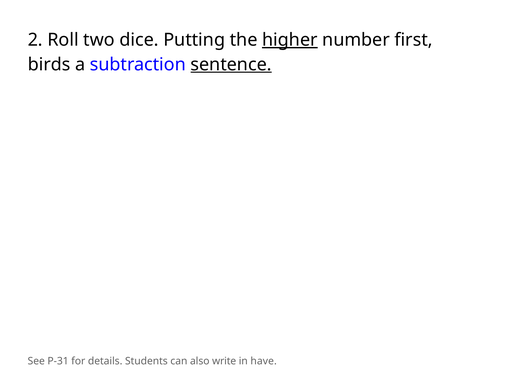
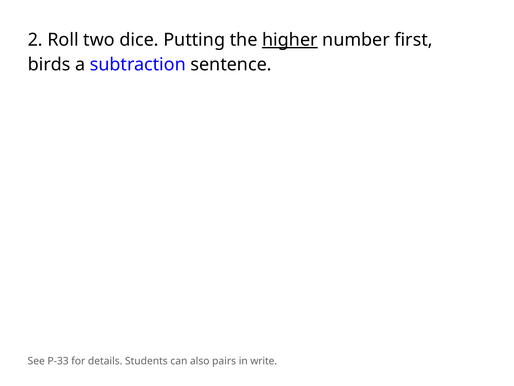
sentence underline: present -> none
P-31: P-31 -> P-33
write: write -> pairs
have: have -> write
